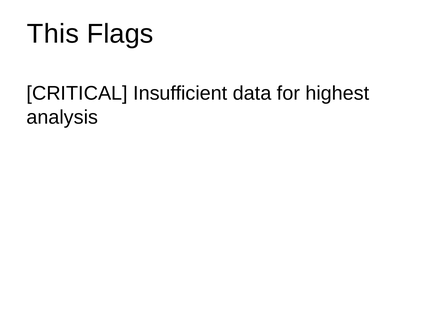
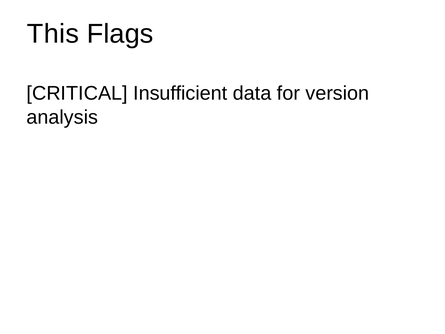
highest: highest -> version
